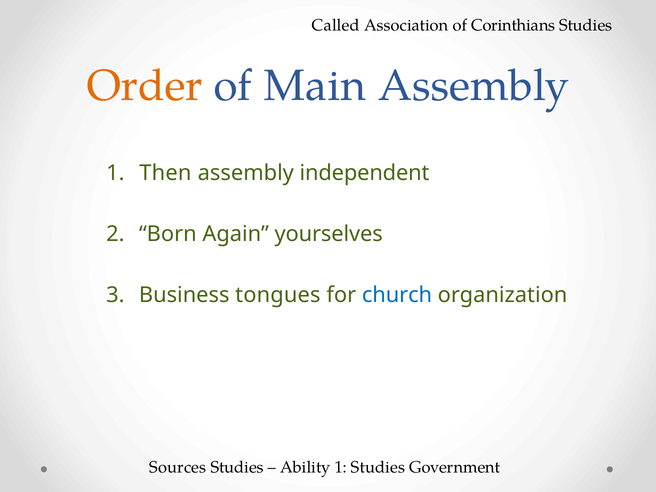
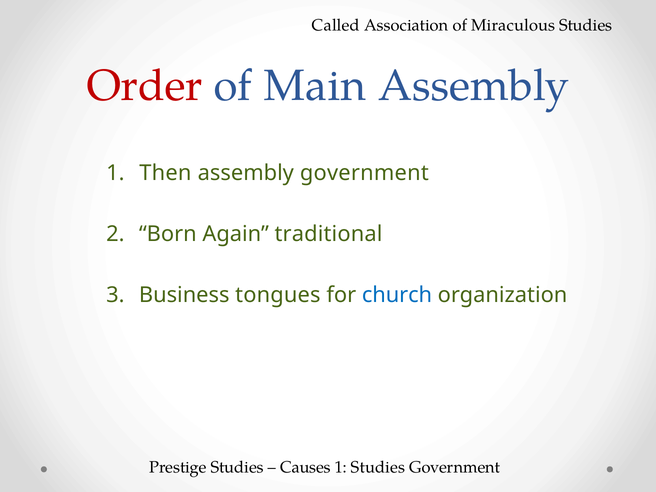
Corinthians: Corinthians -> Miraculous
Order colour: orange -> red
assembly independent: independent -> government
yourselves: yourselves -> traditional
Sources: Sources -> Prestige
Ability: Ability -> Causes
